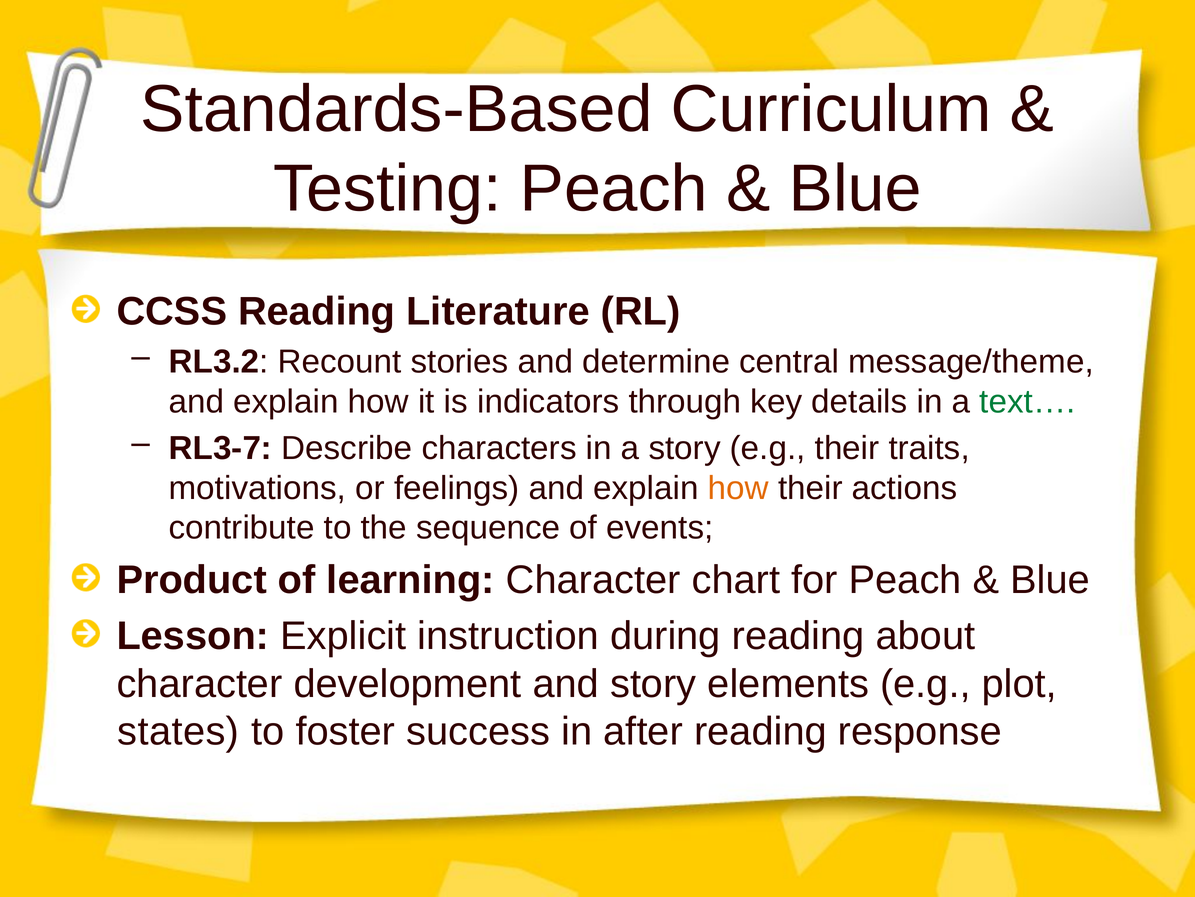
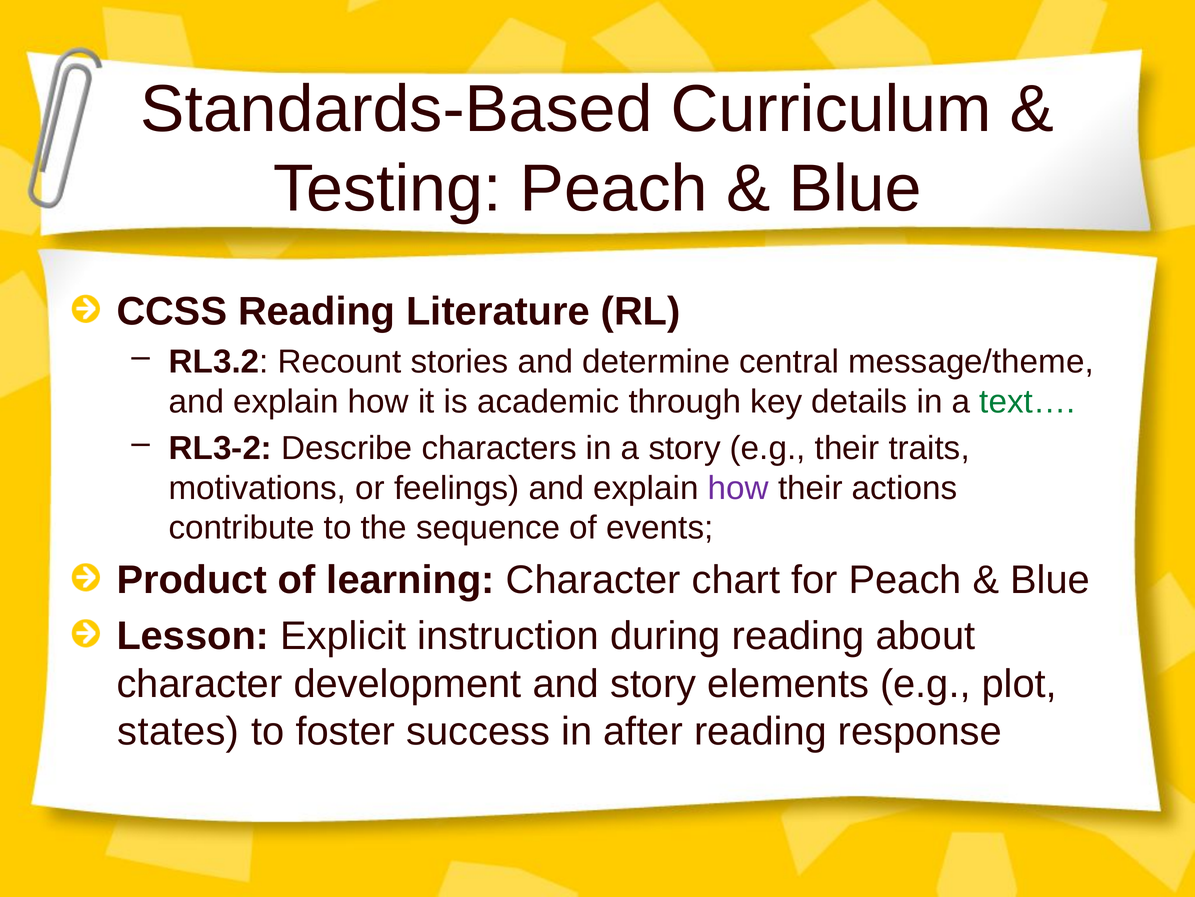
indicators: indicators -> academic
RL3-7: RL3-7 -> RL3-2
how at (738, 488) colour: orange -> purple
